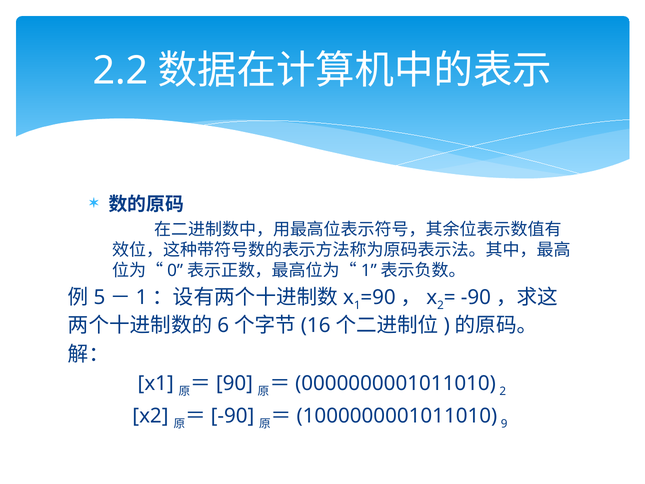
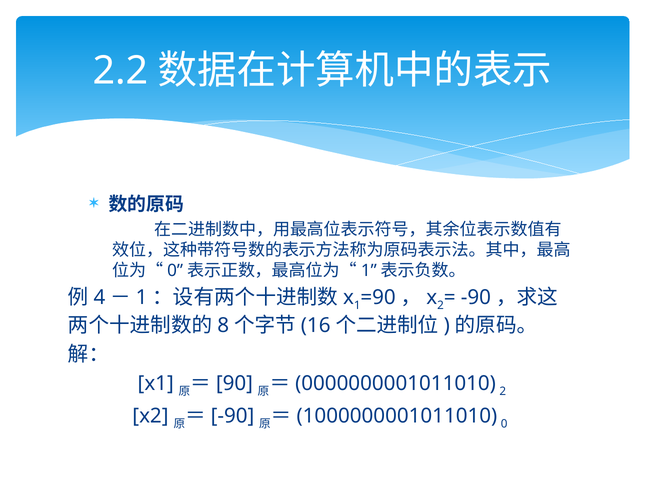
5: 5 -> 4
6: 6 -> 8
9 at (504, 424): 9 -> 0
